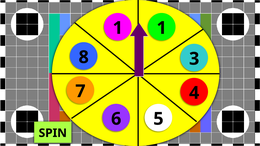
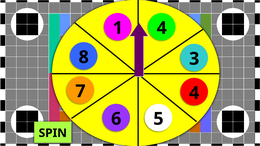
1 1: 1 -> 4
